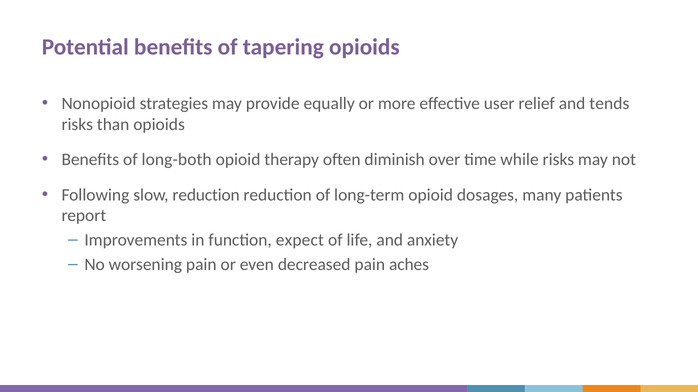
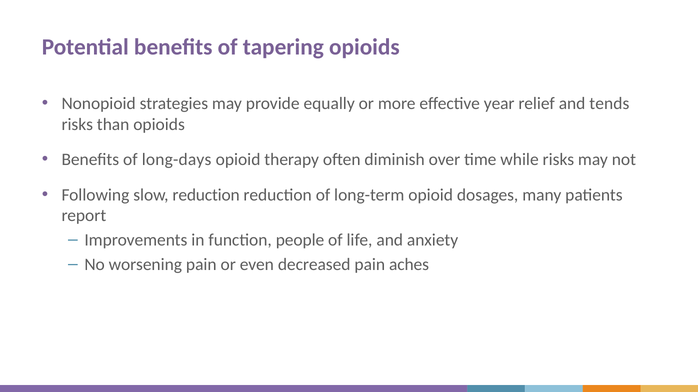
user: user -> year
long-both: long-both -> long-days
expect: expect -> people
